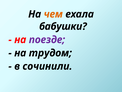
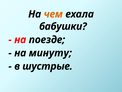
поезде colour: purple -> black
трудом: трудом -> минуту
сочинили: сочинили -> шустрые
